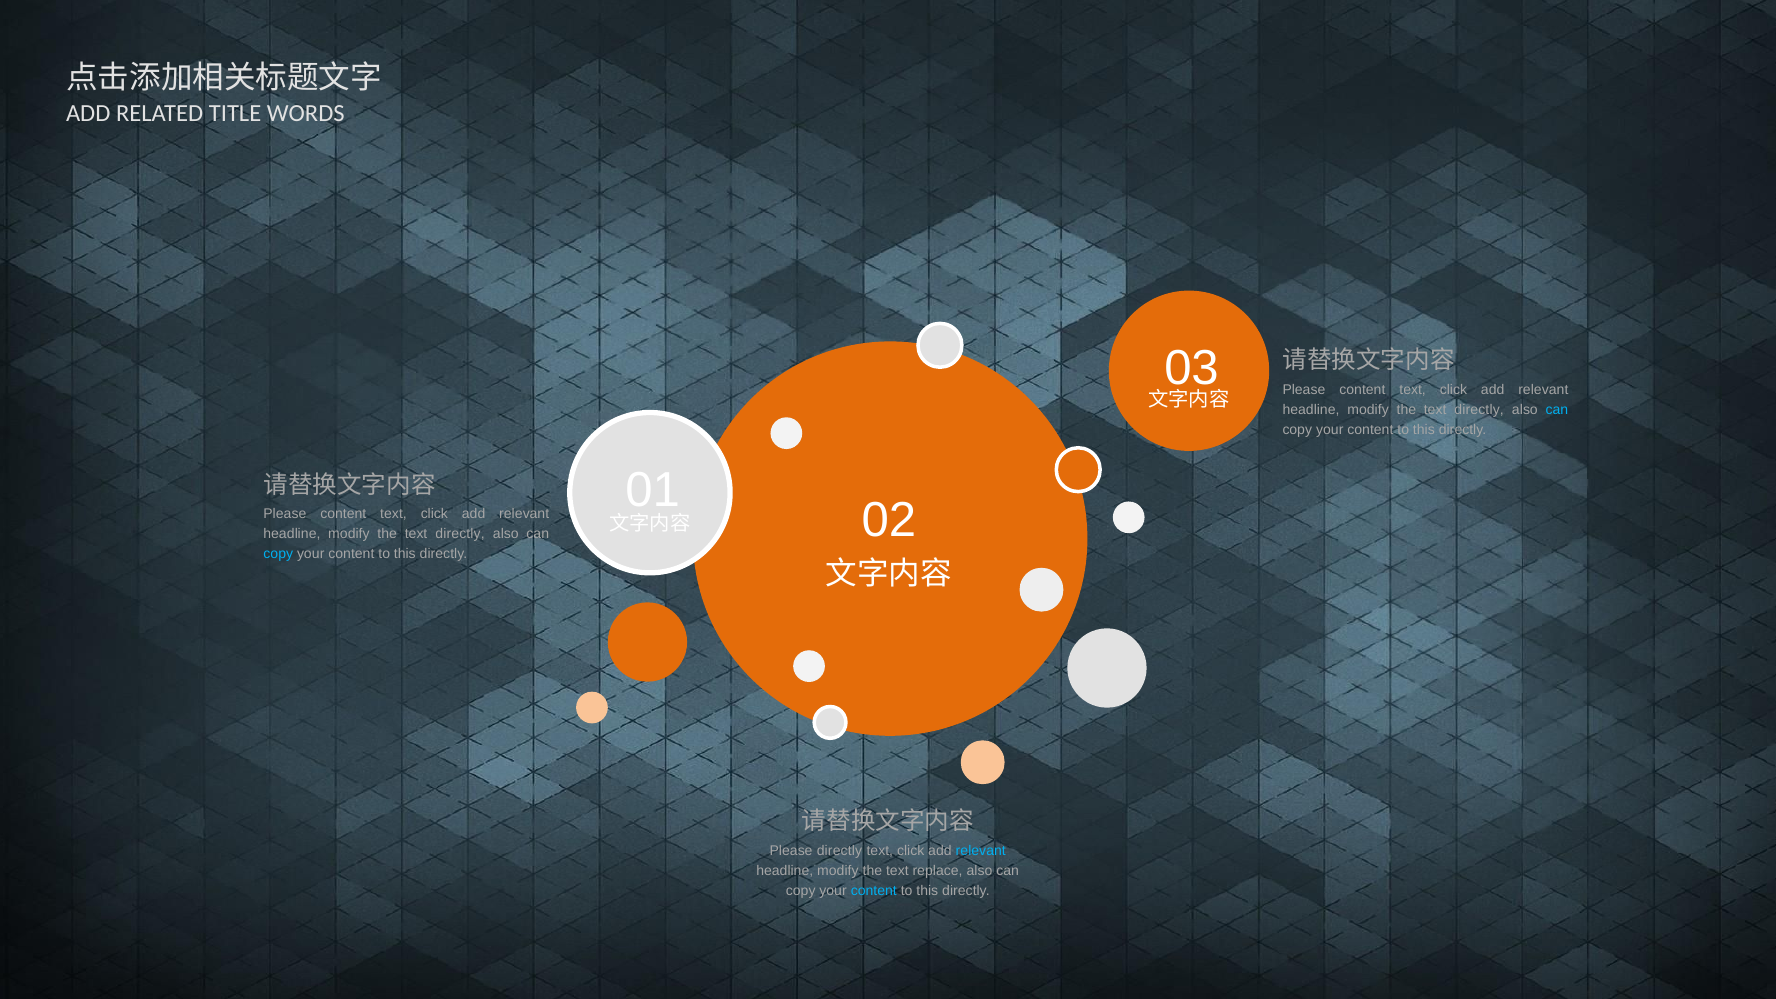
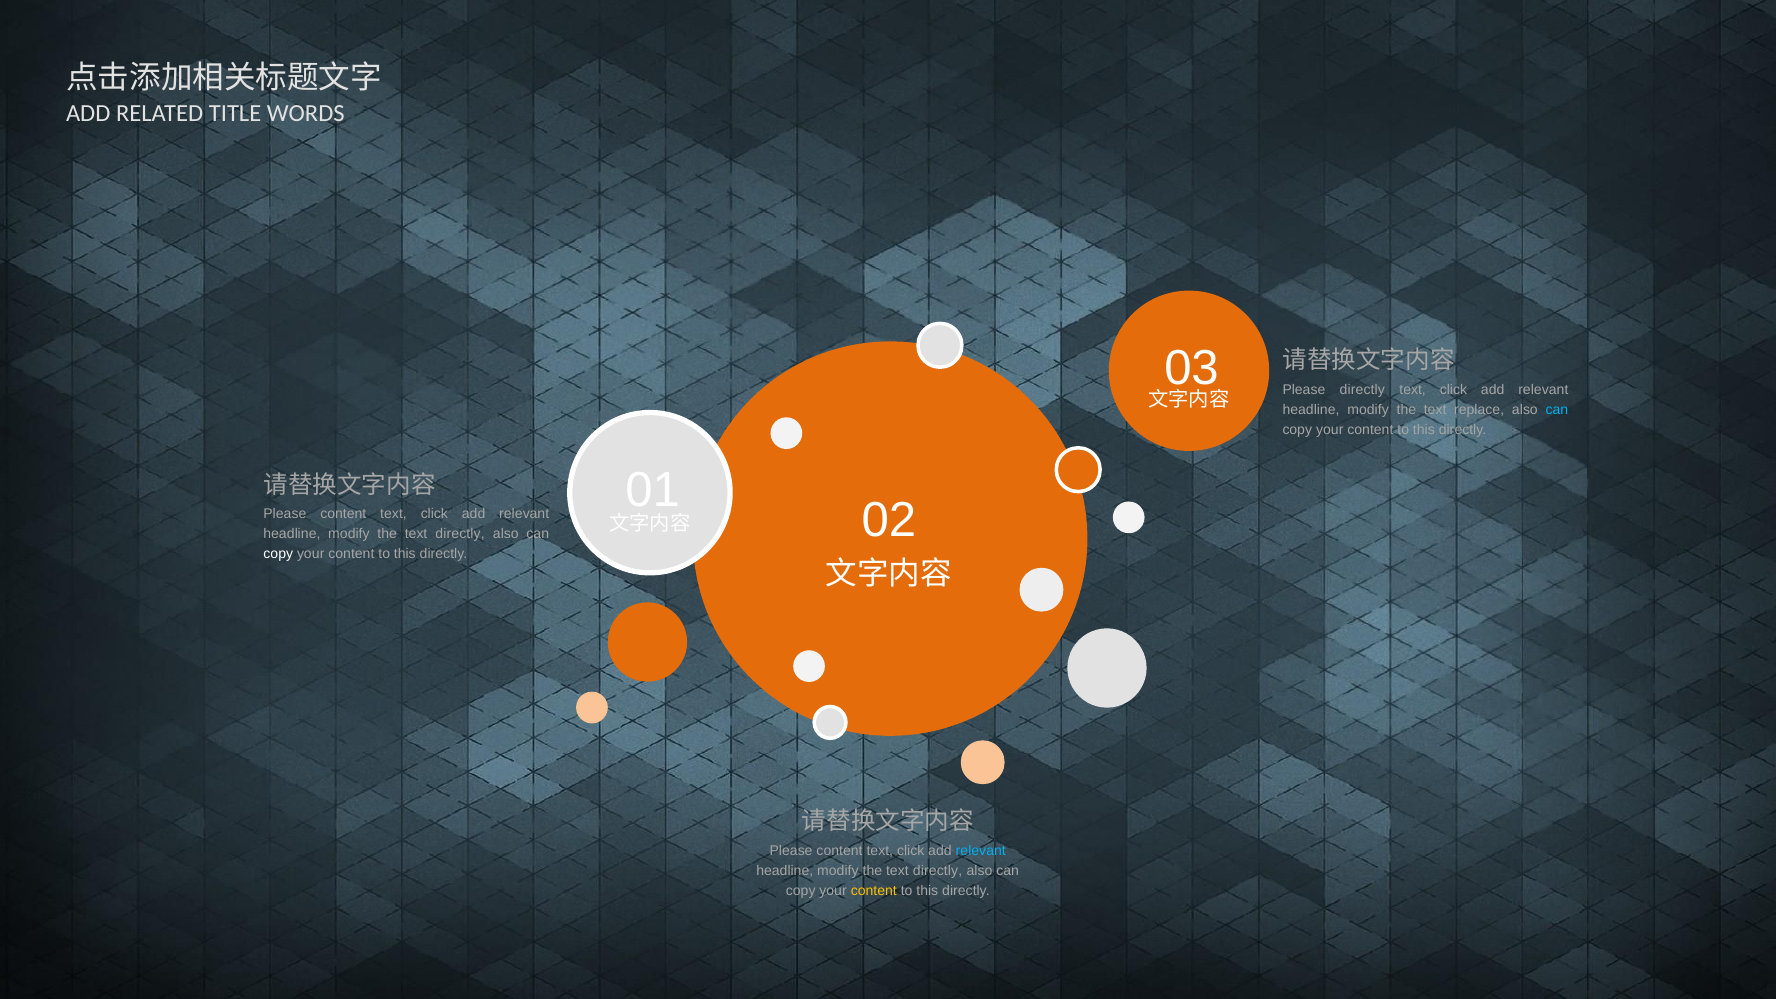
content at (1362, 390): content -> directly
directly at (1479, 410): directly -> replace
copy at (278, 554) colour: light blue -> white
directly at (839, 851): directly -> content
replace at (938, 871): replace -> directly
content at (874, 891) colour: light blue -> yellow
